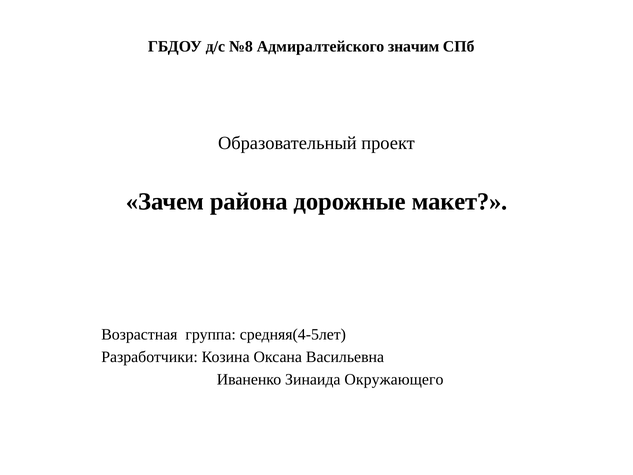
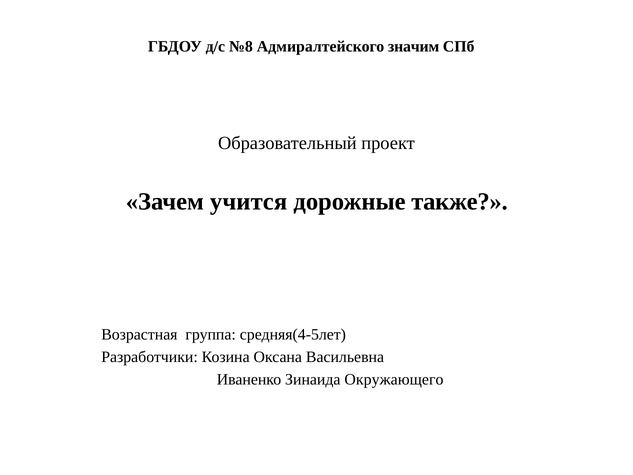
района: района -> учится
макет: макет -> также
